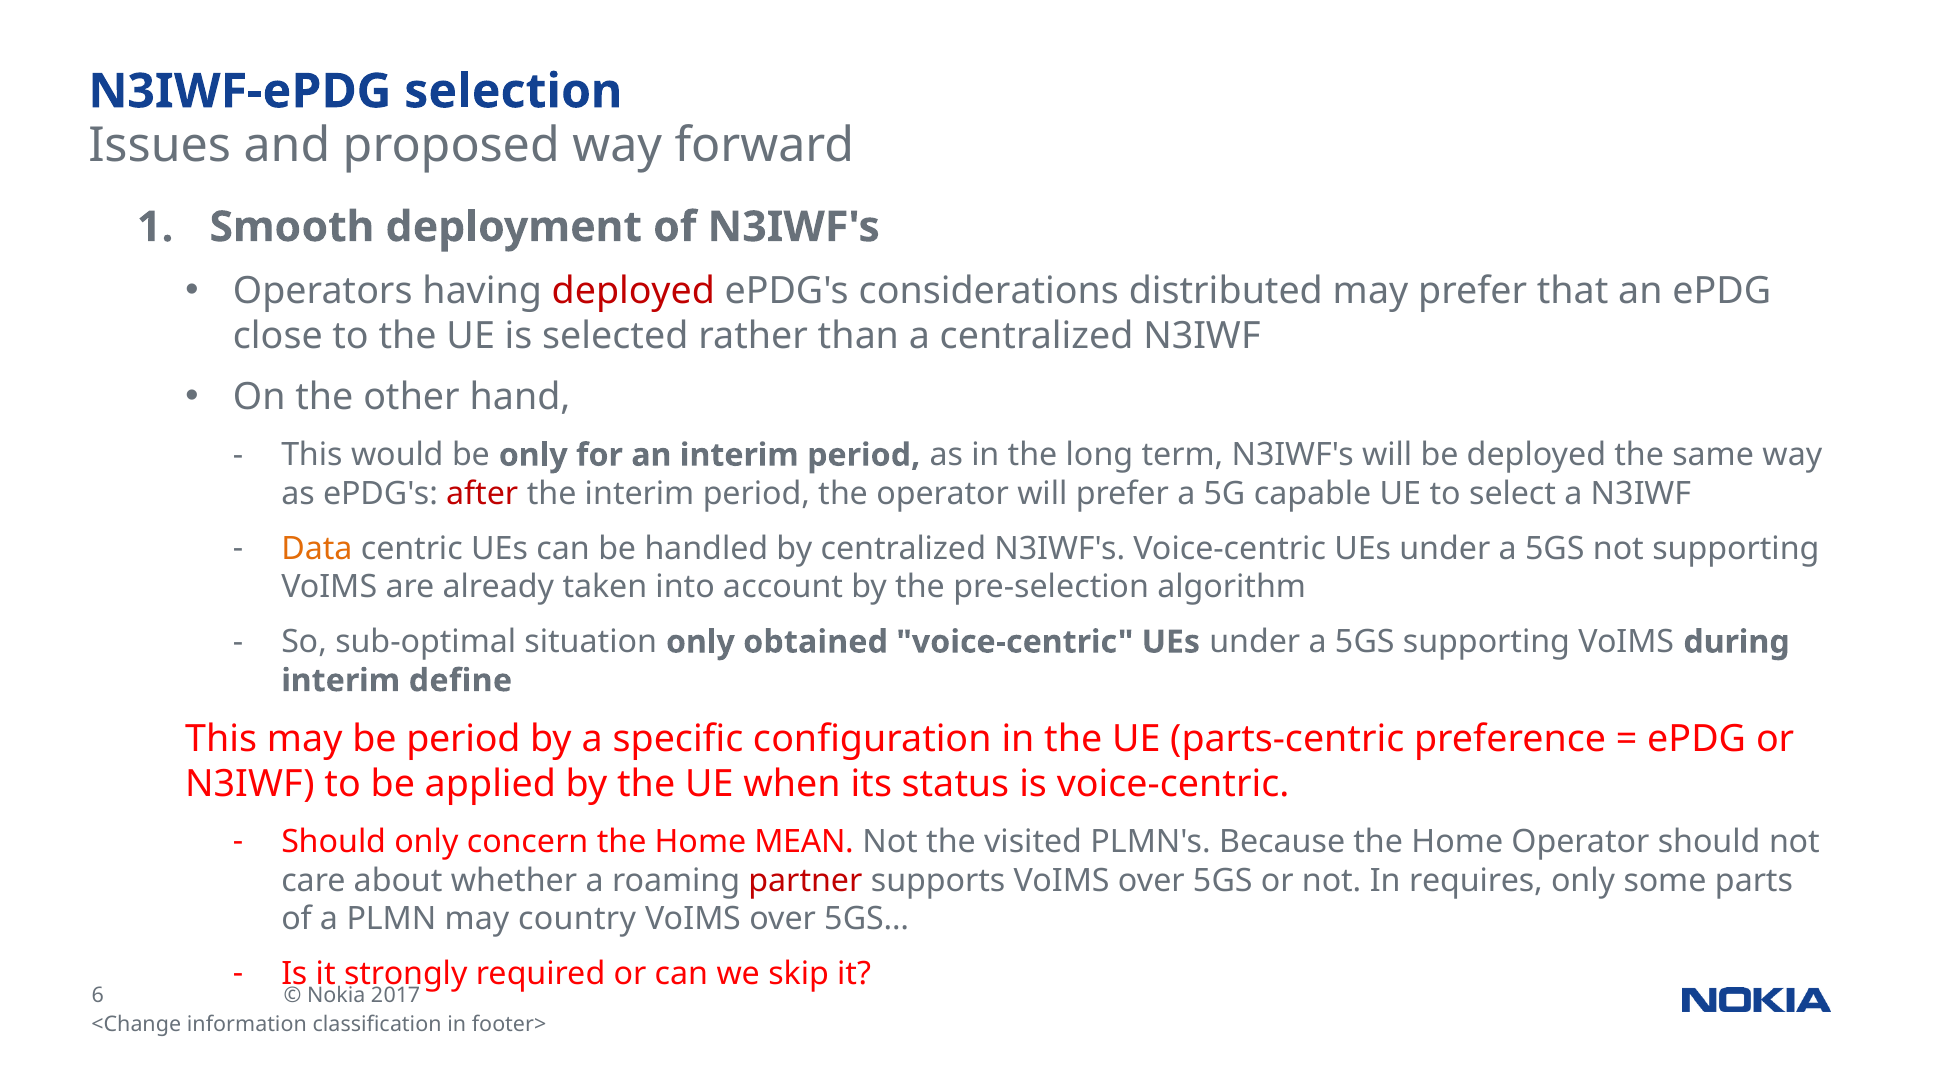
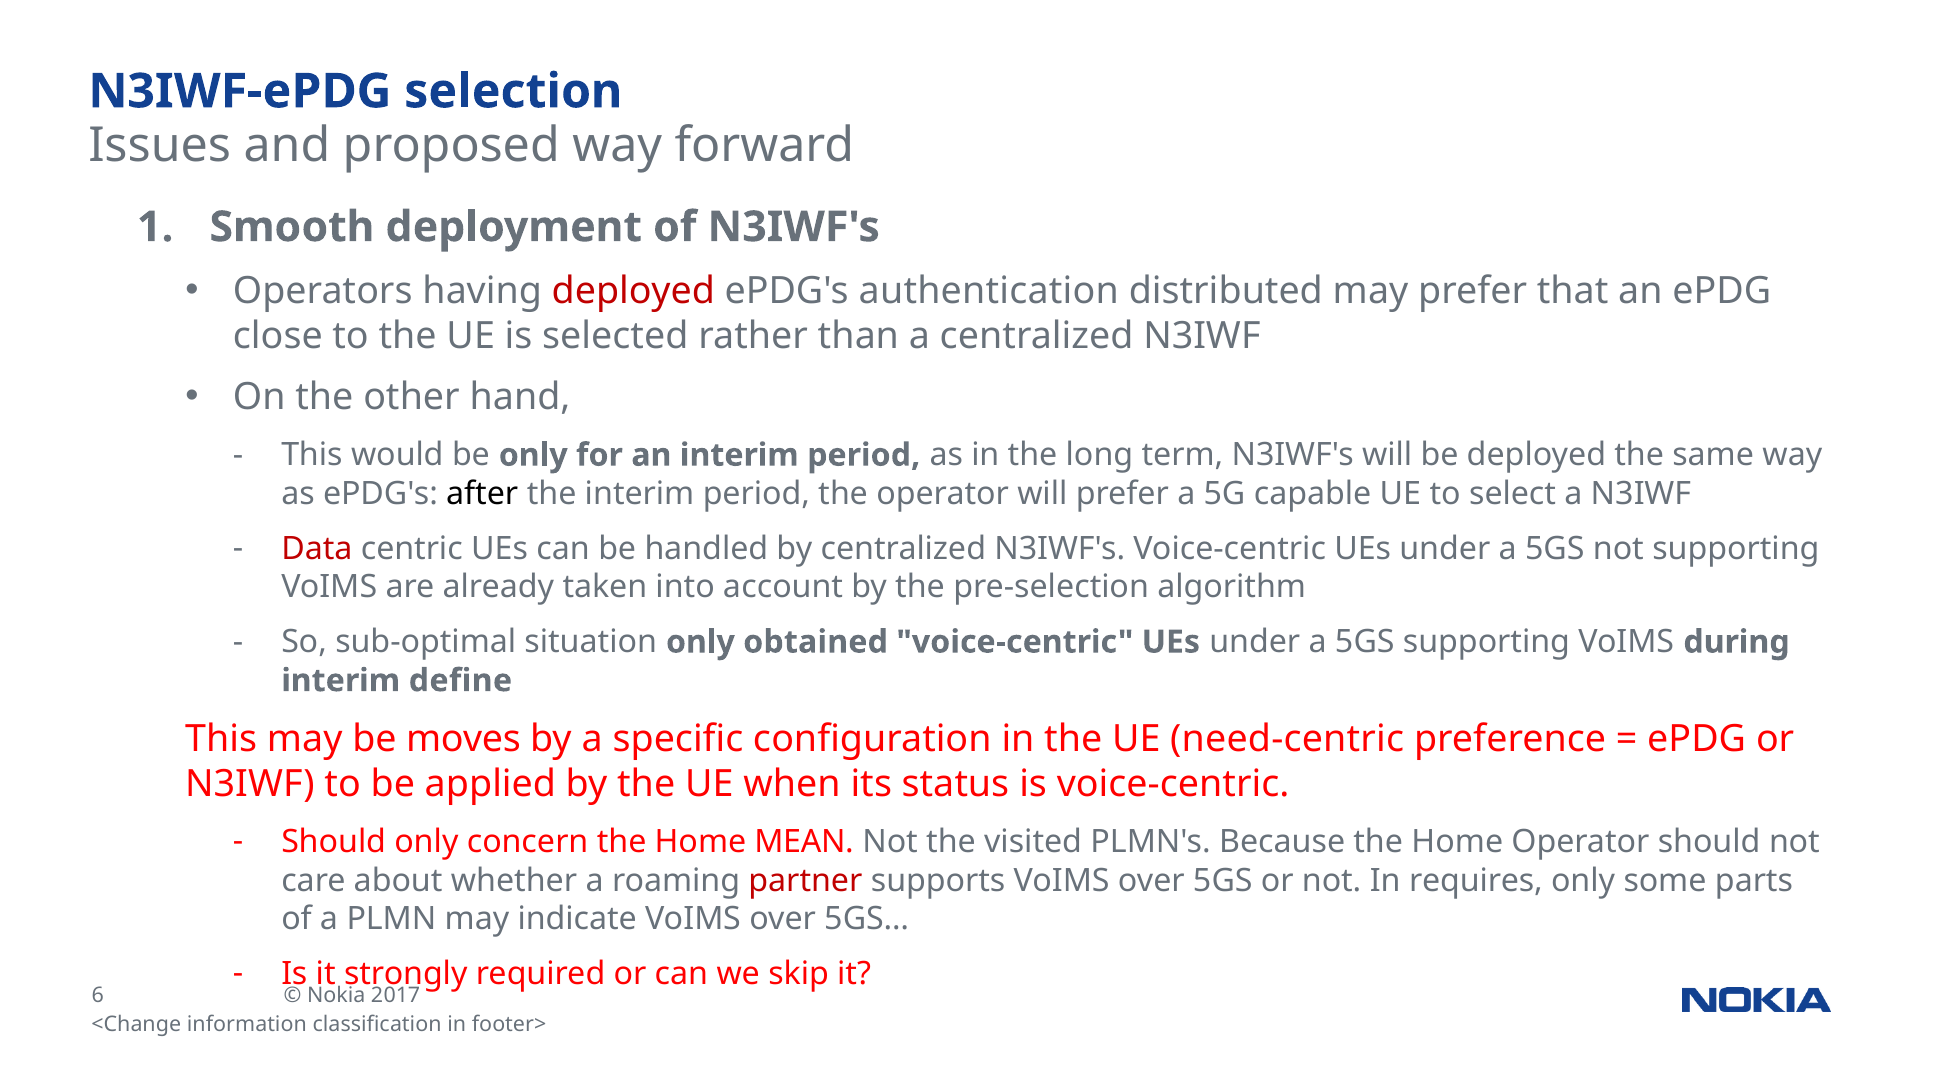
considerations: considerations -> authentication
after colour: red -> black
Data colour: orange -> red
be period: period -> moves
parts-centric: parts-centric -> need-centric
country: country -> indicate
